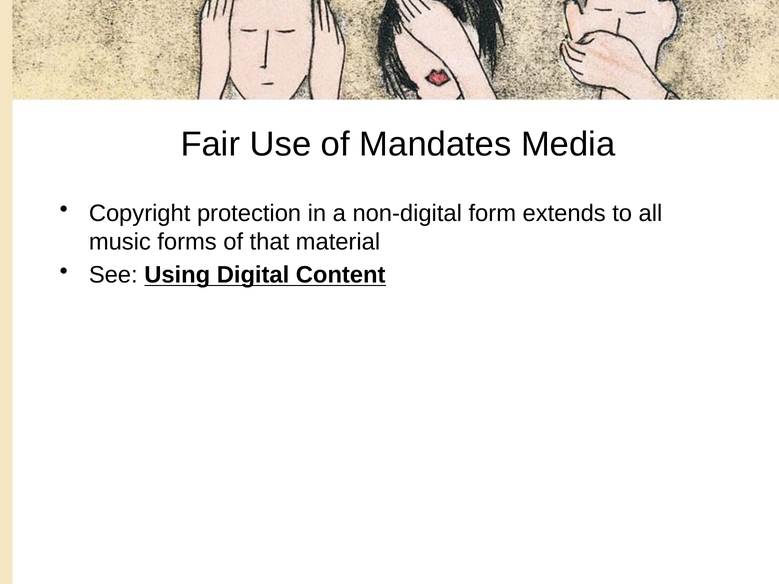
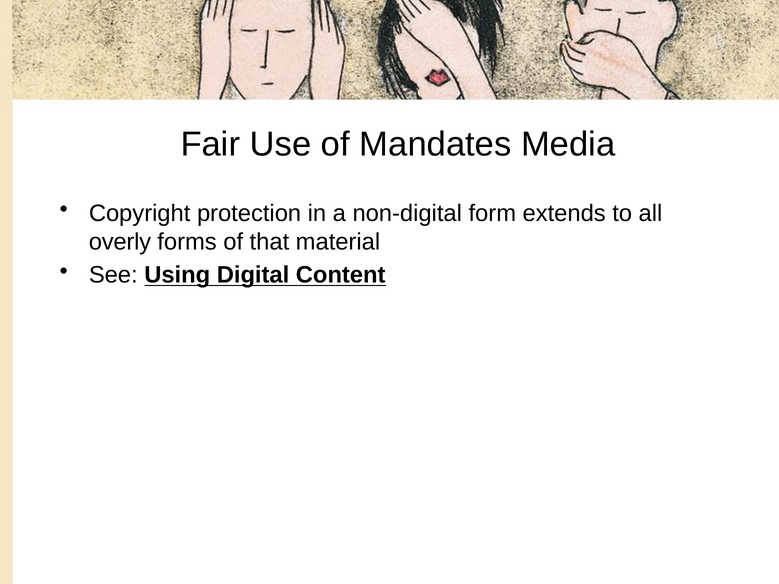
music: music -> overly
